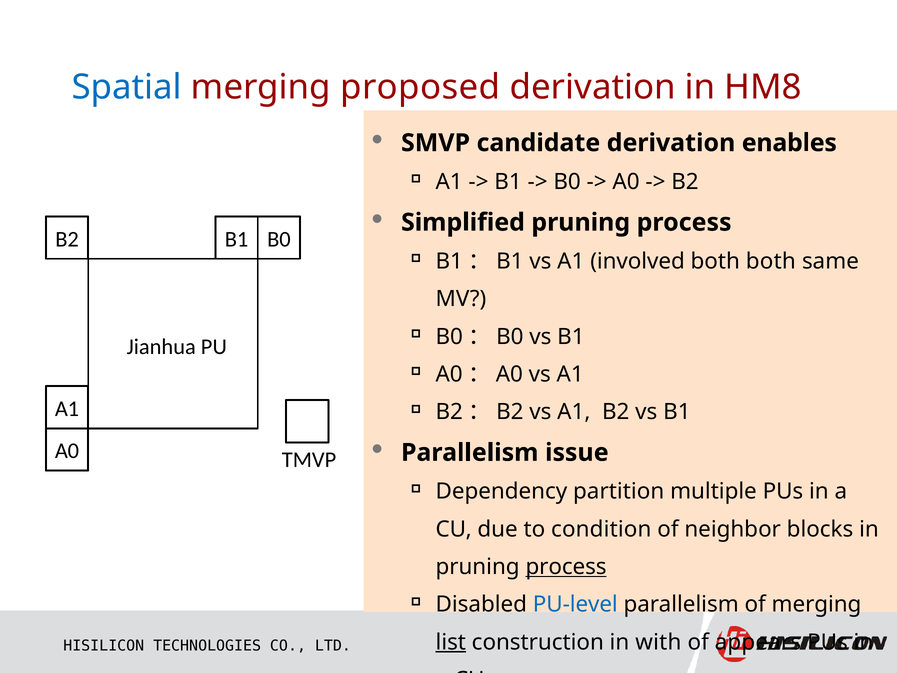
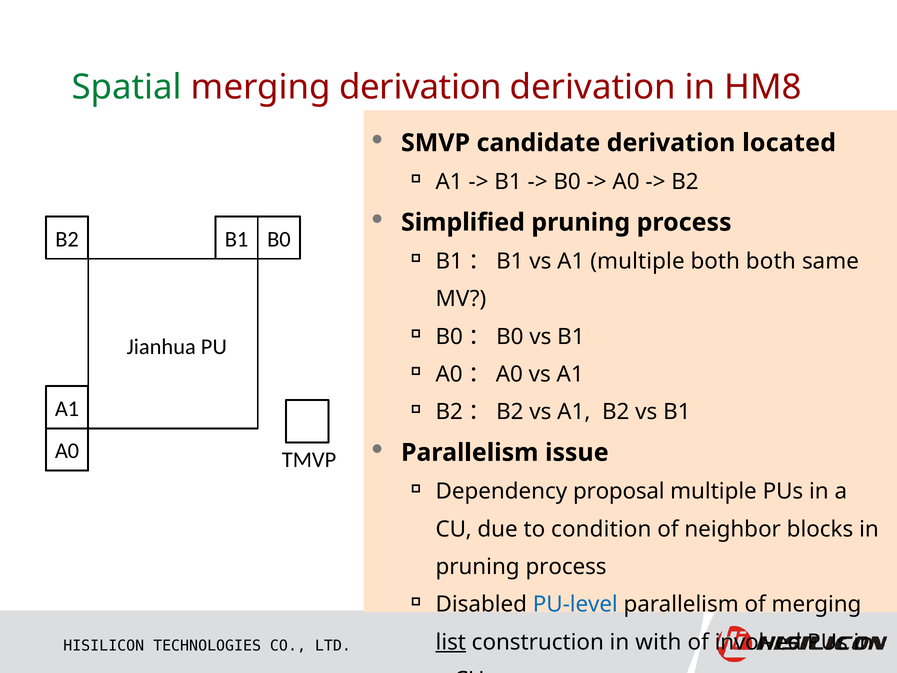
Spatial colour: blue -> green
merging proposed: proposed -> derivation
enables: enables -> located
A1 involved: involved -> multiple
partition: partition -> proposal
process at (566, 567) underline: present -> none
appears: appears -> involved
